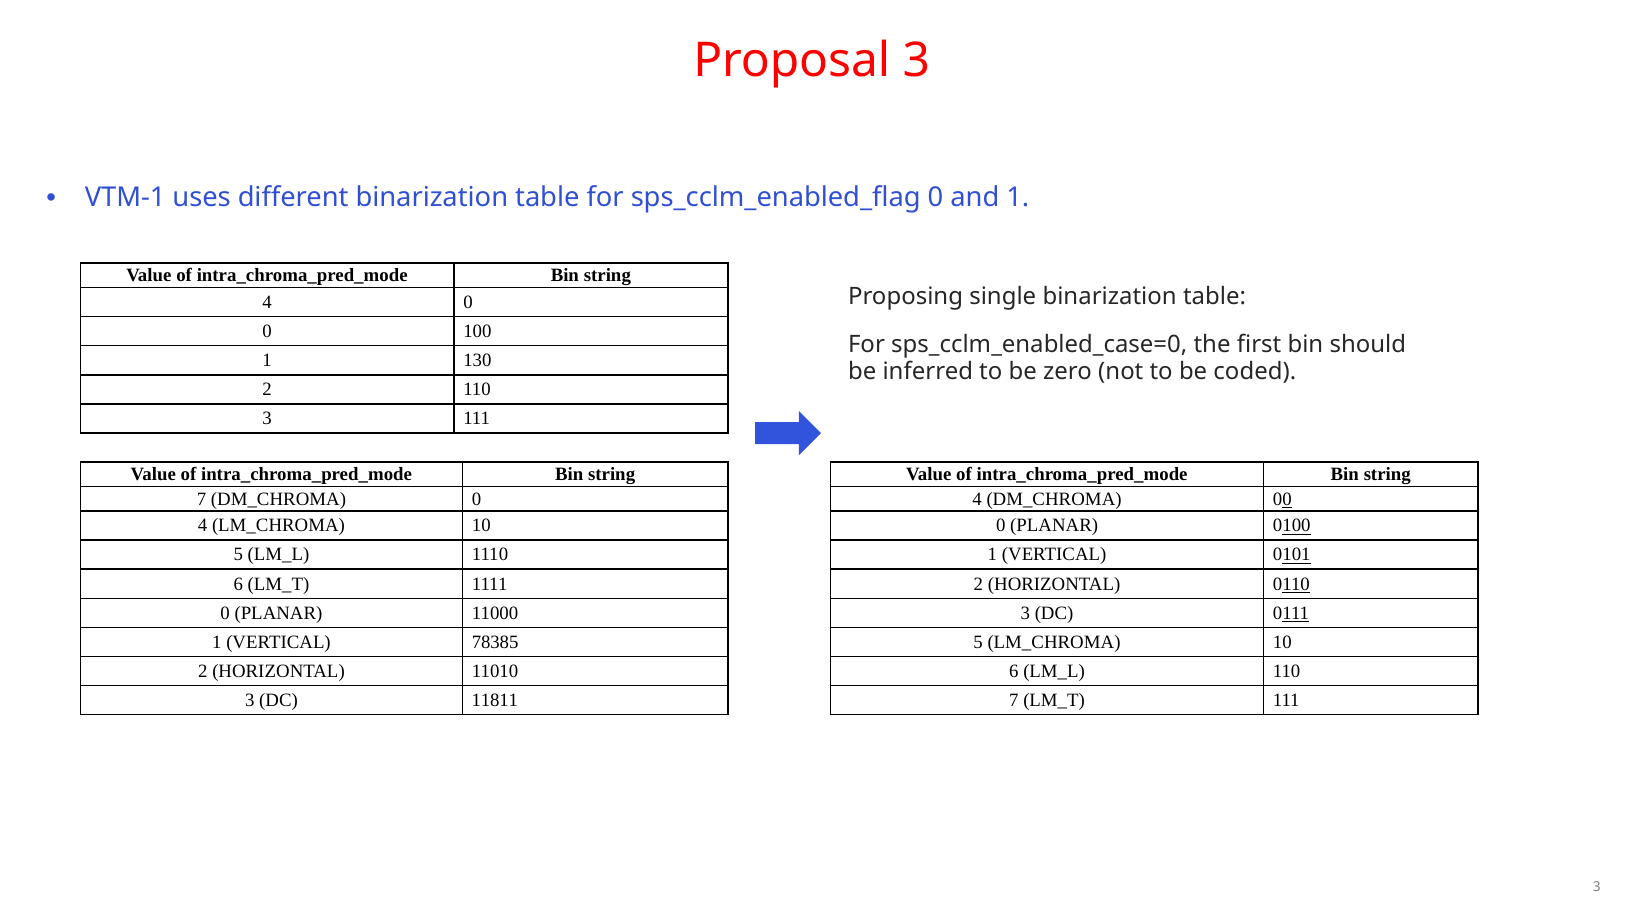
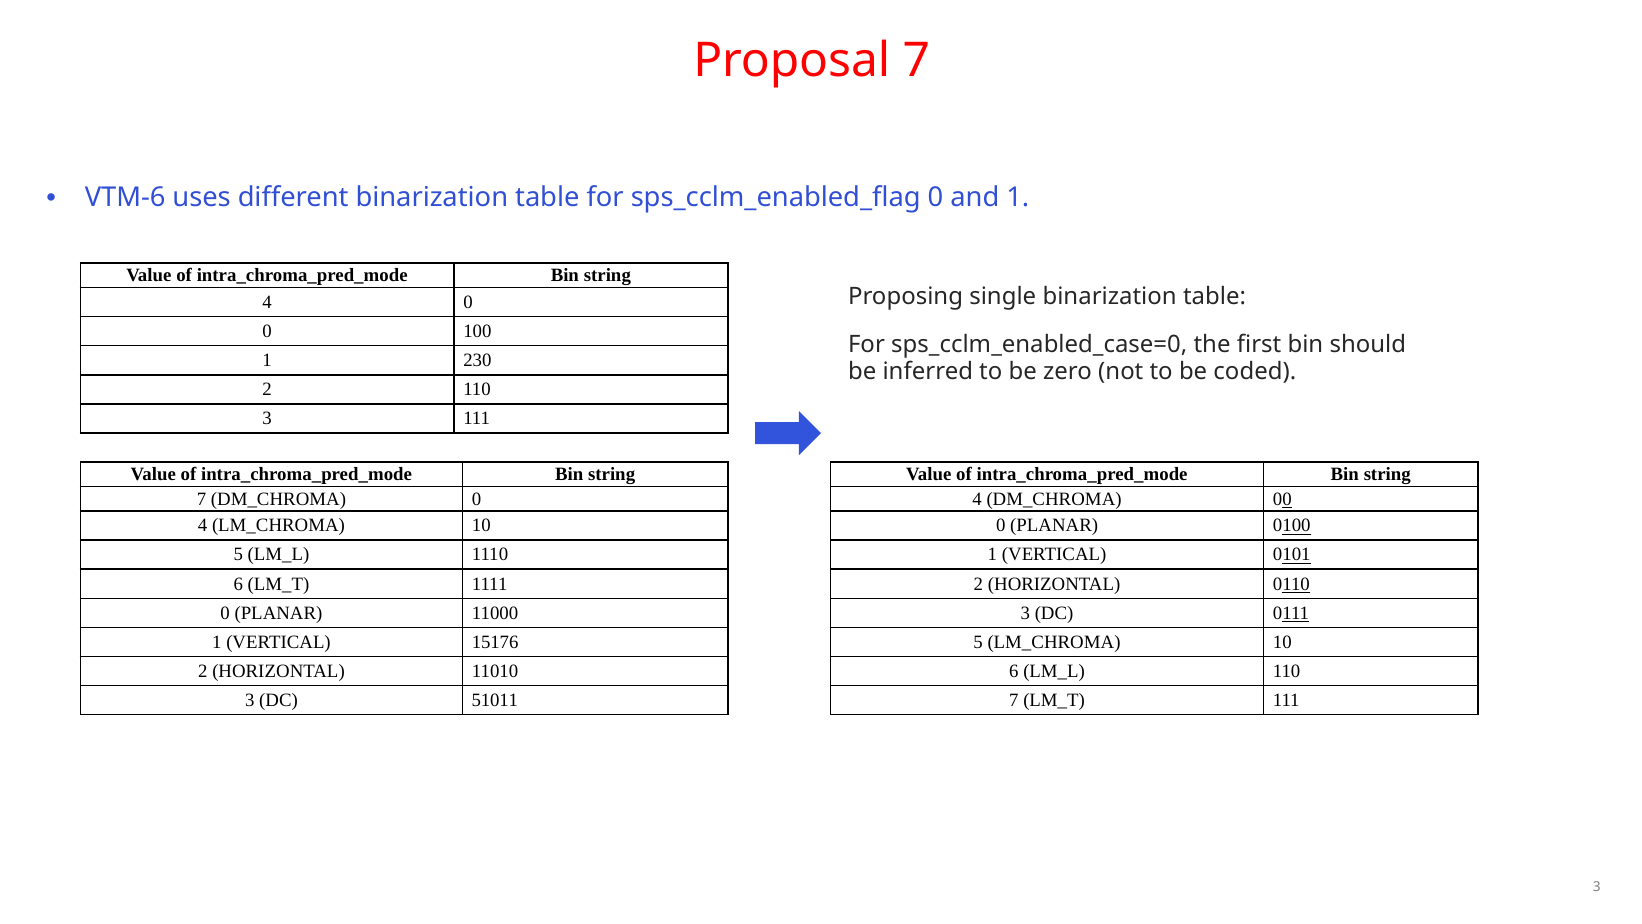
Proposal 3: 3 -> 7
VTM-1: VTM-1 -> VTM-6
130: 130 -> 230
78385: 78385 -> 15176
11811: 11811 -> 51011
